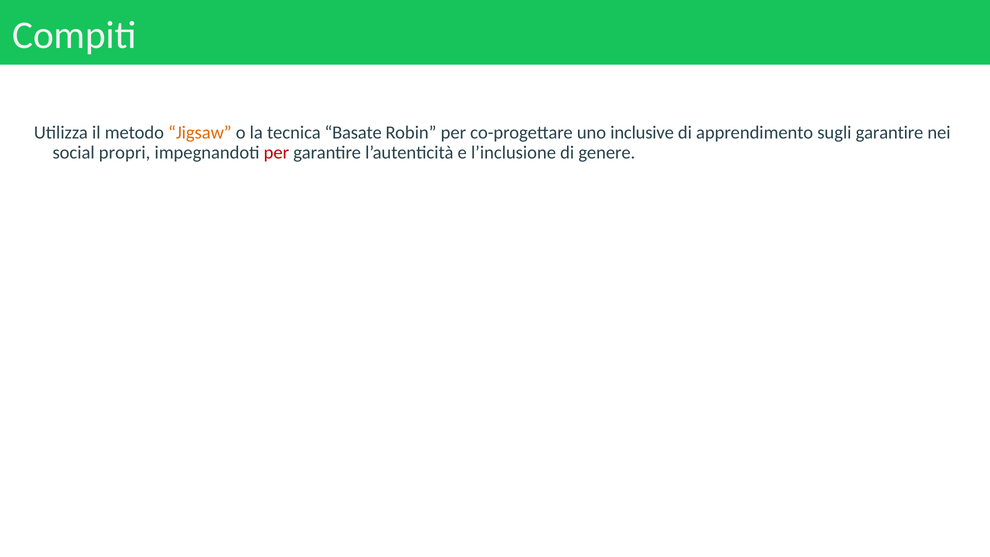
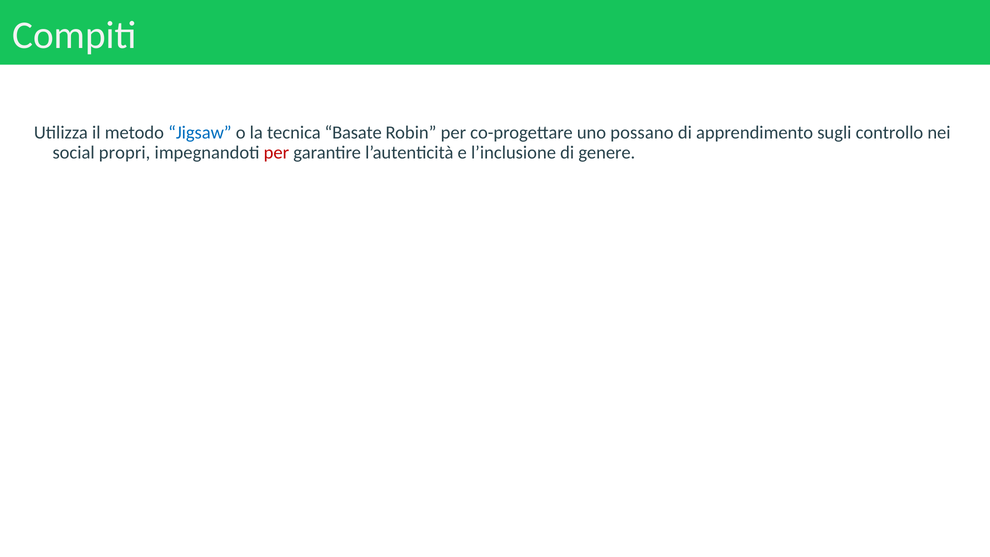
Jigsaw colour: orange -> blue
inclusive: inclusive -> possano
sugli garantire: garantire -> controllo
